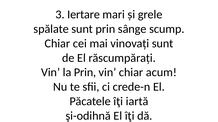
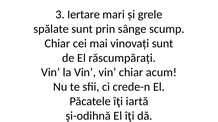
la Prin: Prin -> Vinʼ
